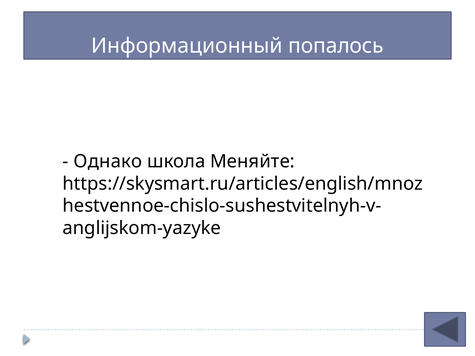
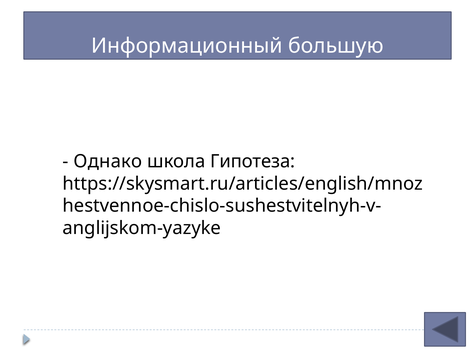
попалось: попалось -> большую
Меняйте: Меняйте -> Гипотеза
